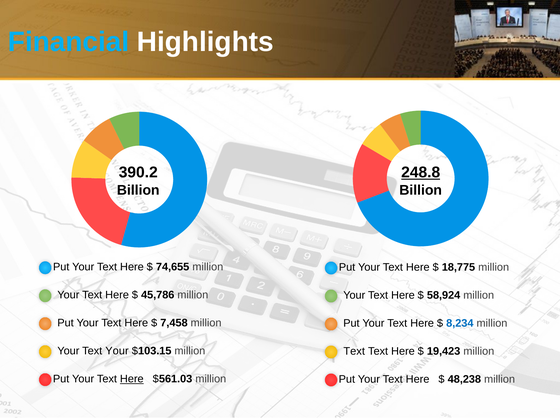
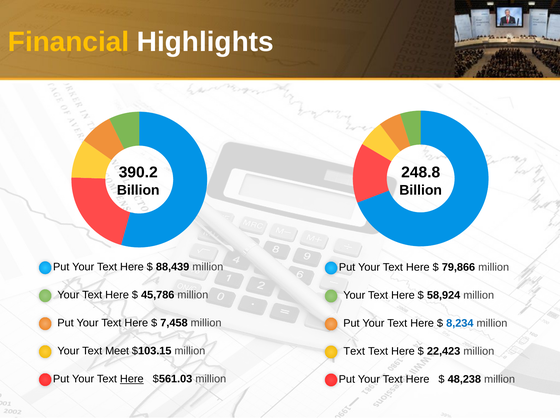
Financial colour: light blue -> yellow
248.8 underline: present -> none
74,655: 74,655 -> 88,439
18,775: 18,775 -> 79,866
Text Your: Your -> Meet
19,423: 19,423 -> 22,423
